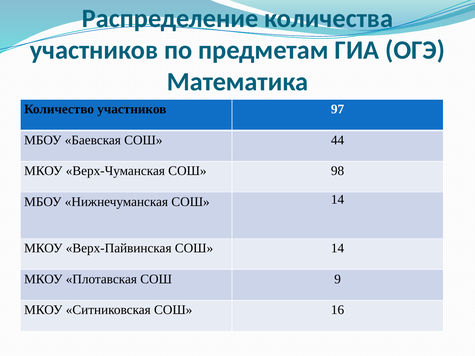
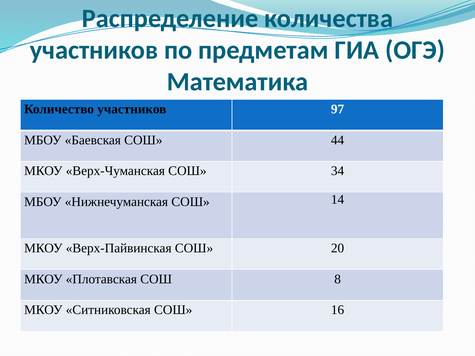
98: 98 -> 34
Верх-Пайвинская СОШ 14: 14 -> 20
9: 9 -> 8
